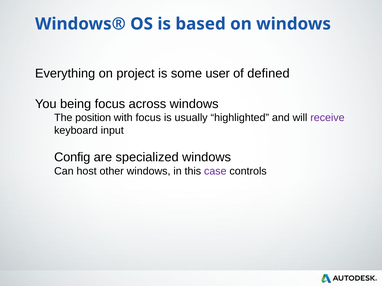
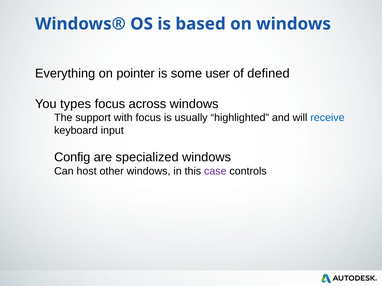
project: project -> pointer
being: being -> types
position: position -> support
receive colour: purple -> blue
